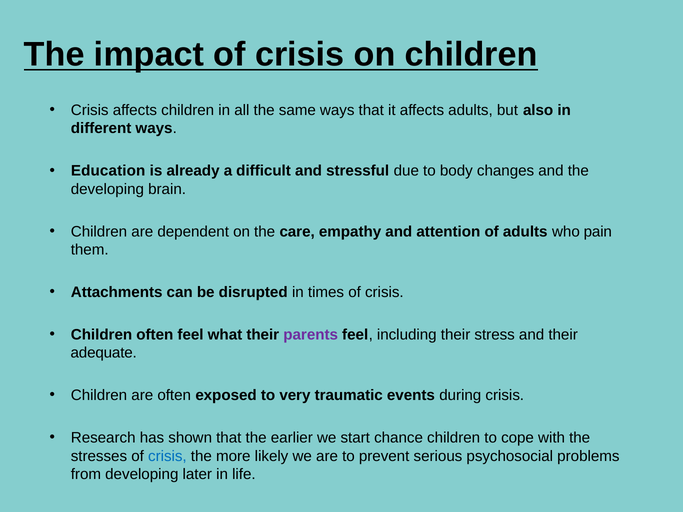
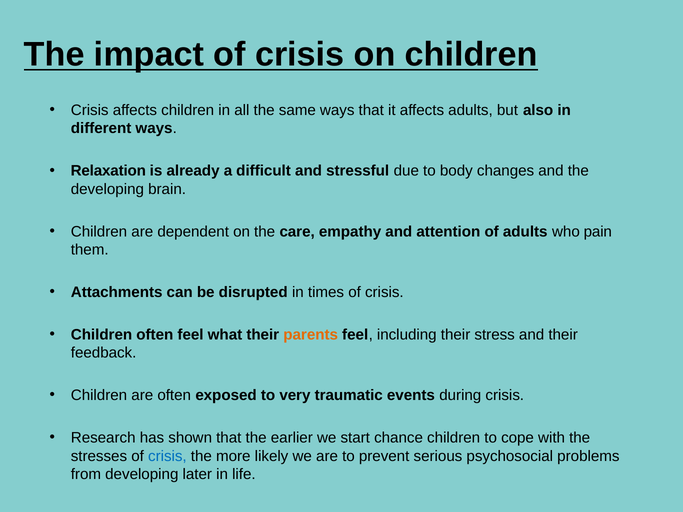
Education: Education -> Relaxation
parents colour: purple -> orange
adequate: adequate -> feedback
